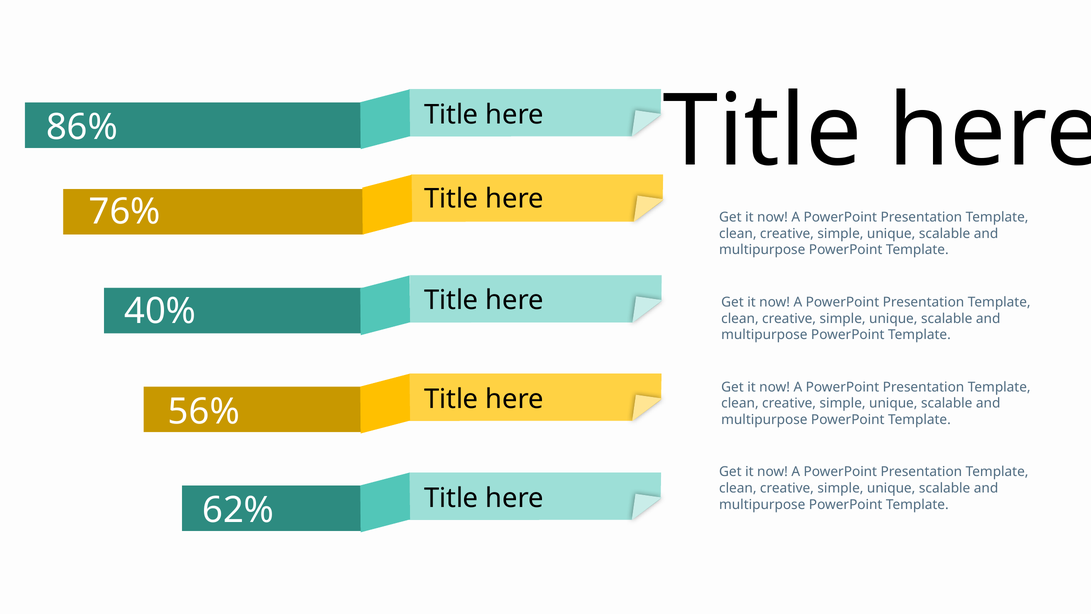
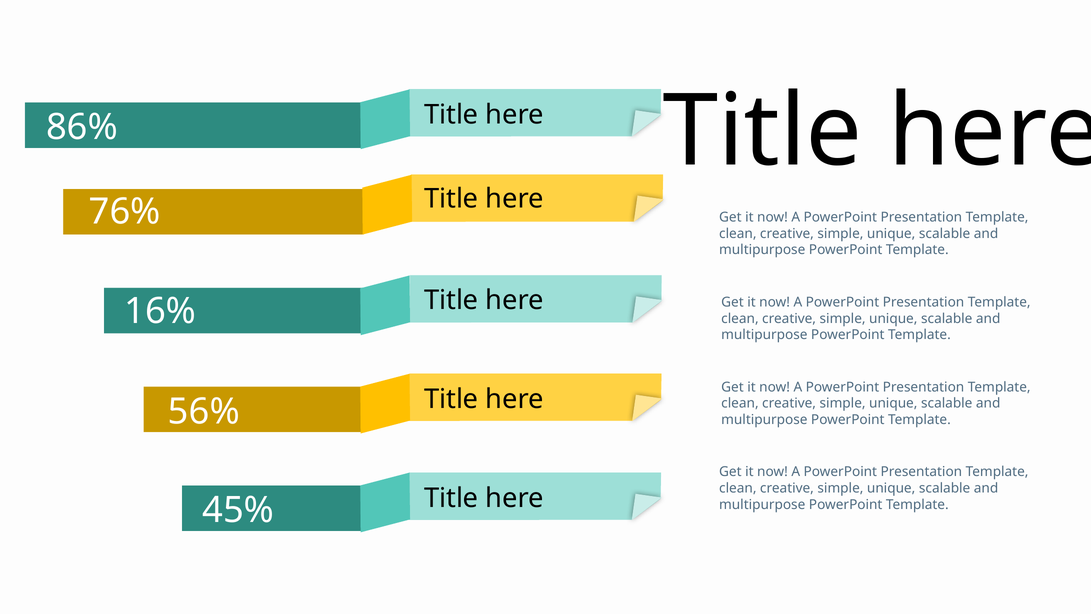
40%: 40% -> 16%
62%: 62% -> 45%
